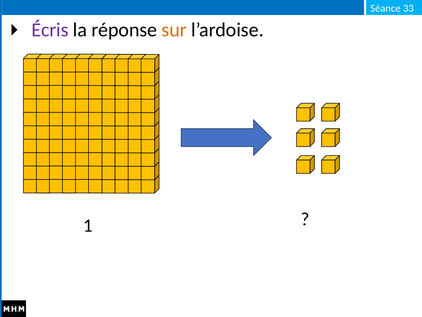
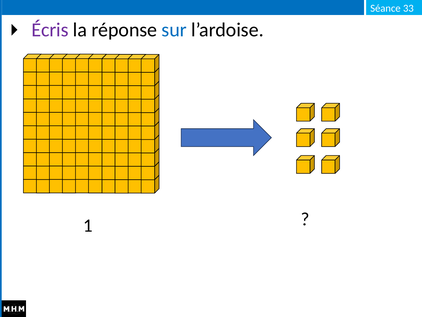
sur colour: orange -> blue
